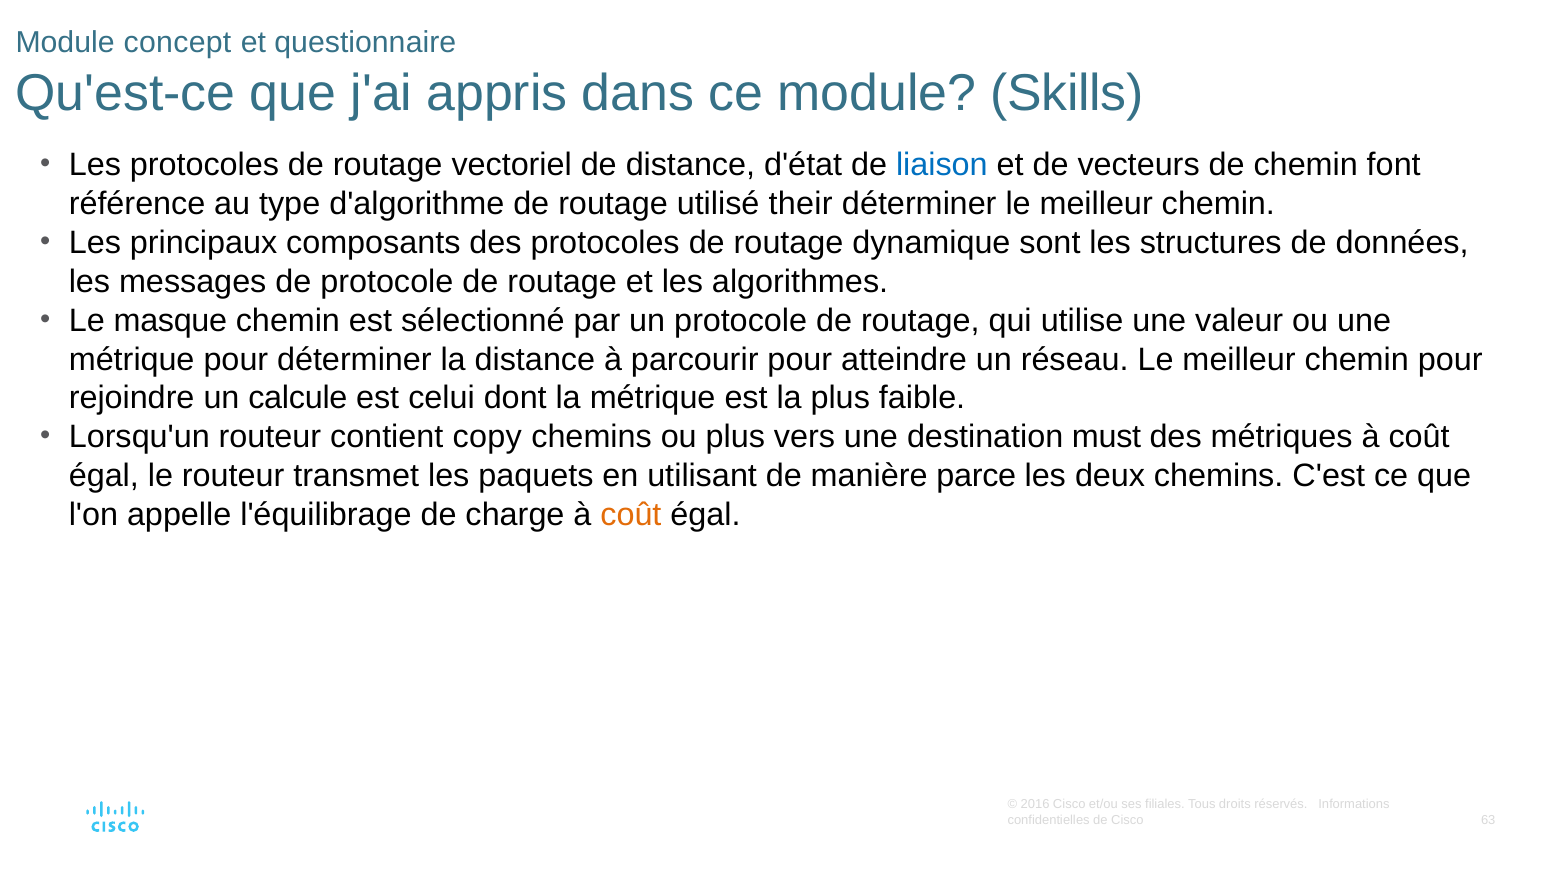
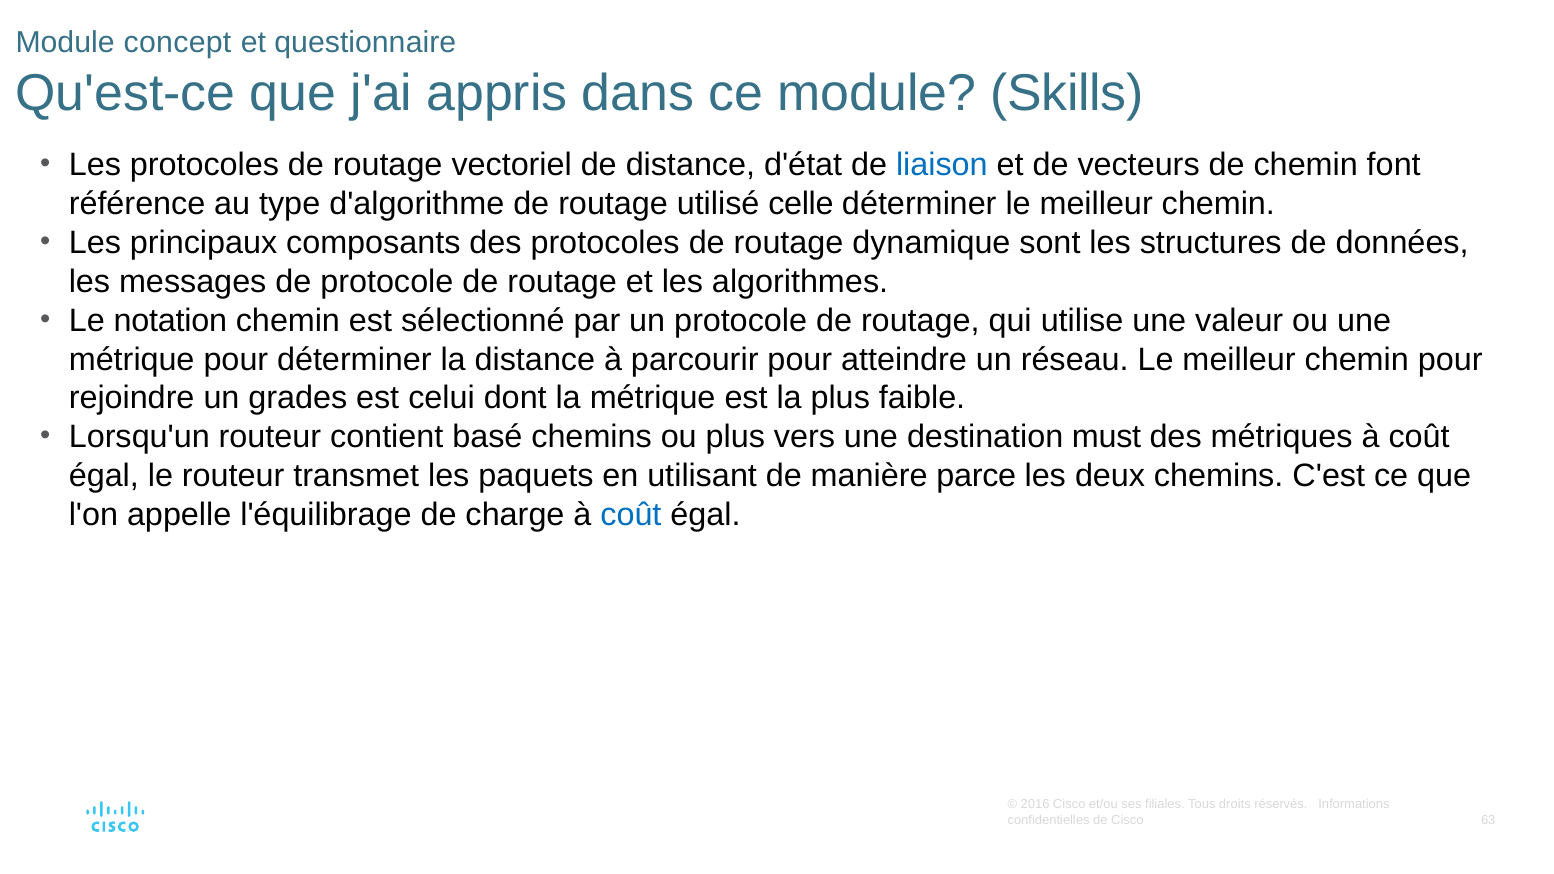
their: their -> celle
masque: masque -> notation
calcule: calcule -> grades
copy: copy -> basé
coût at (631, 515) colour: orange -> blue
